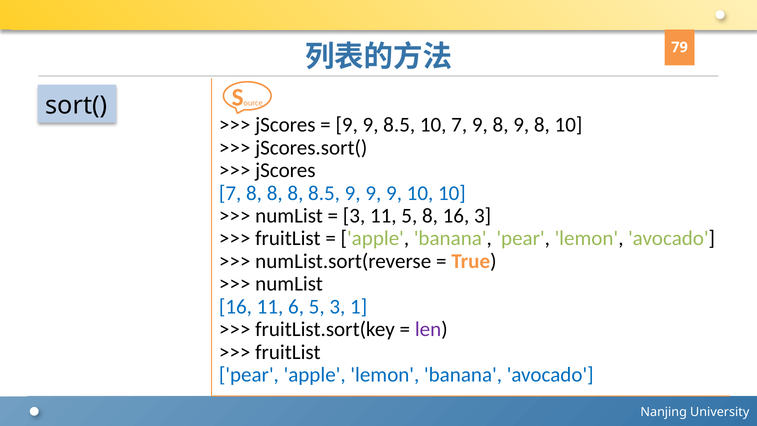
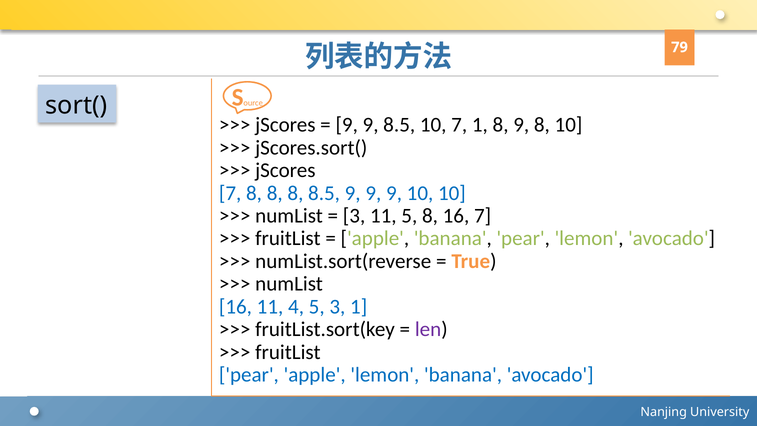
7 9: 9 -> 1
16 3: 3 -> 7
6: 6 -> 4
